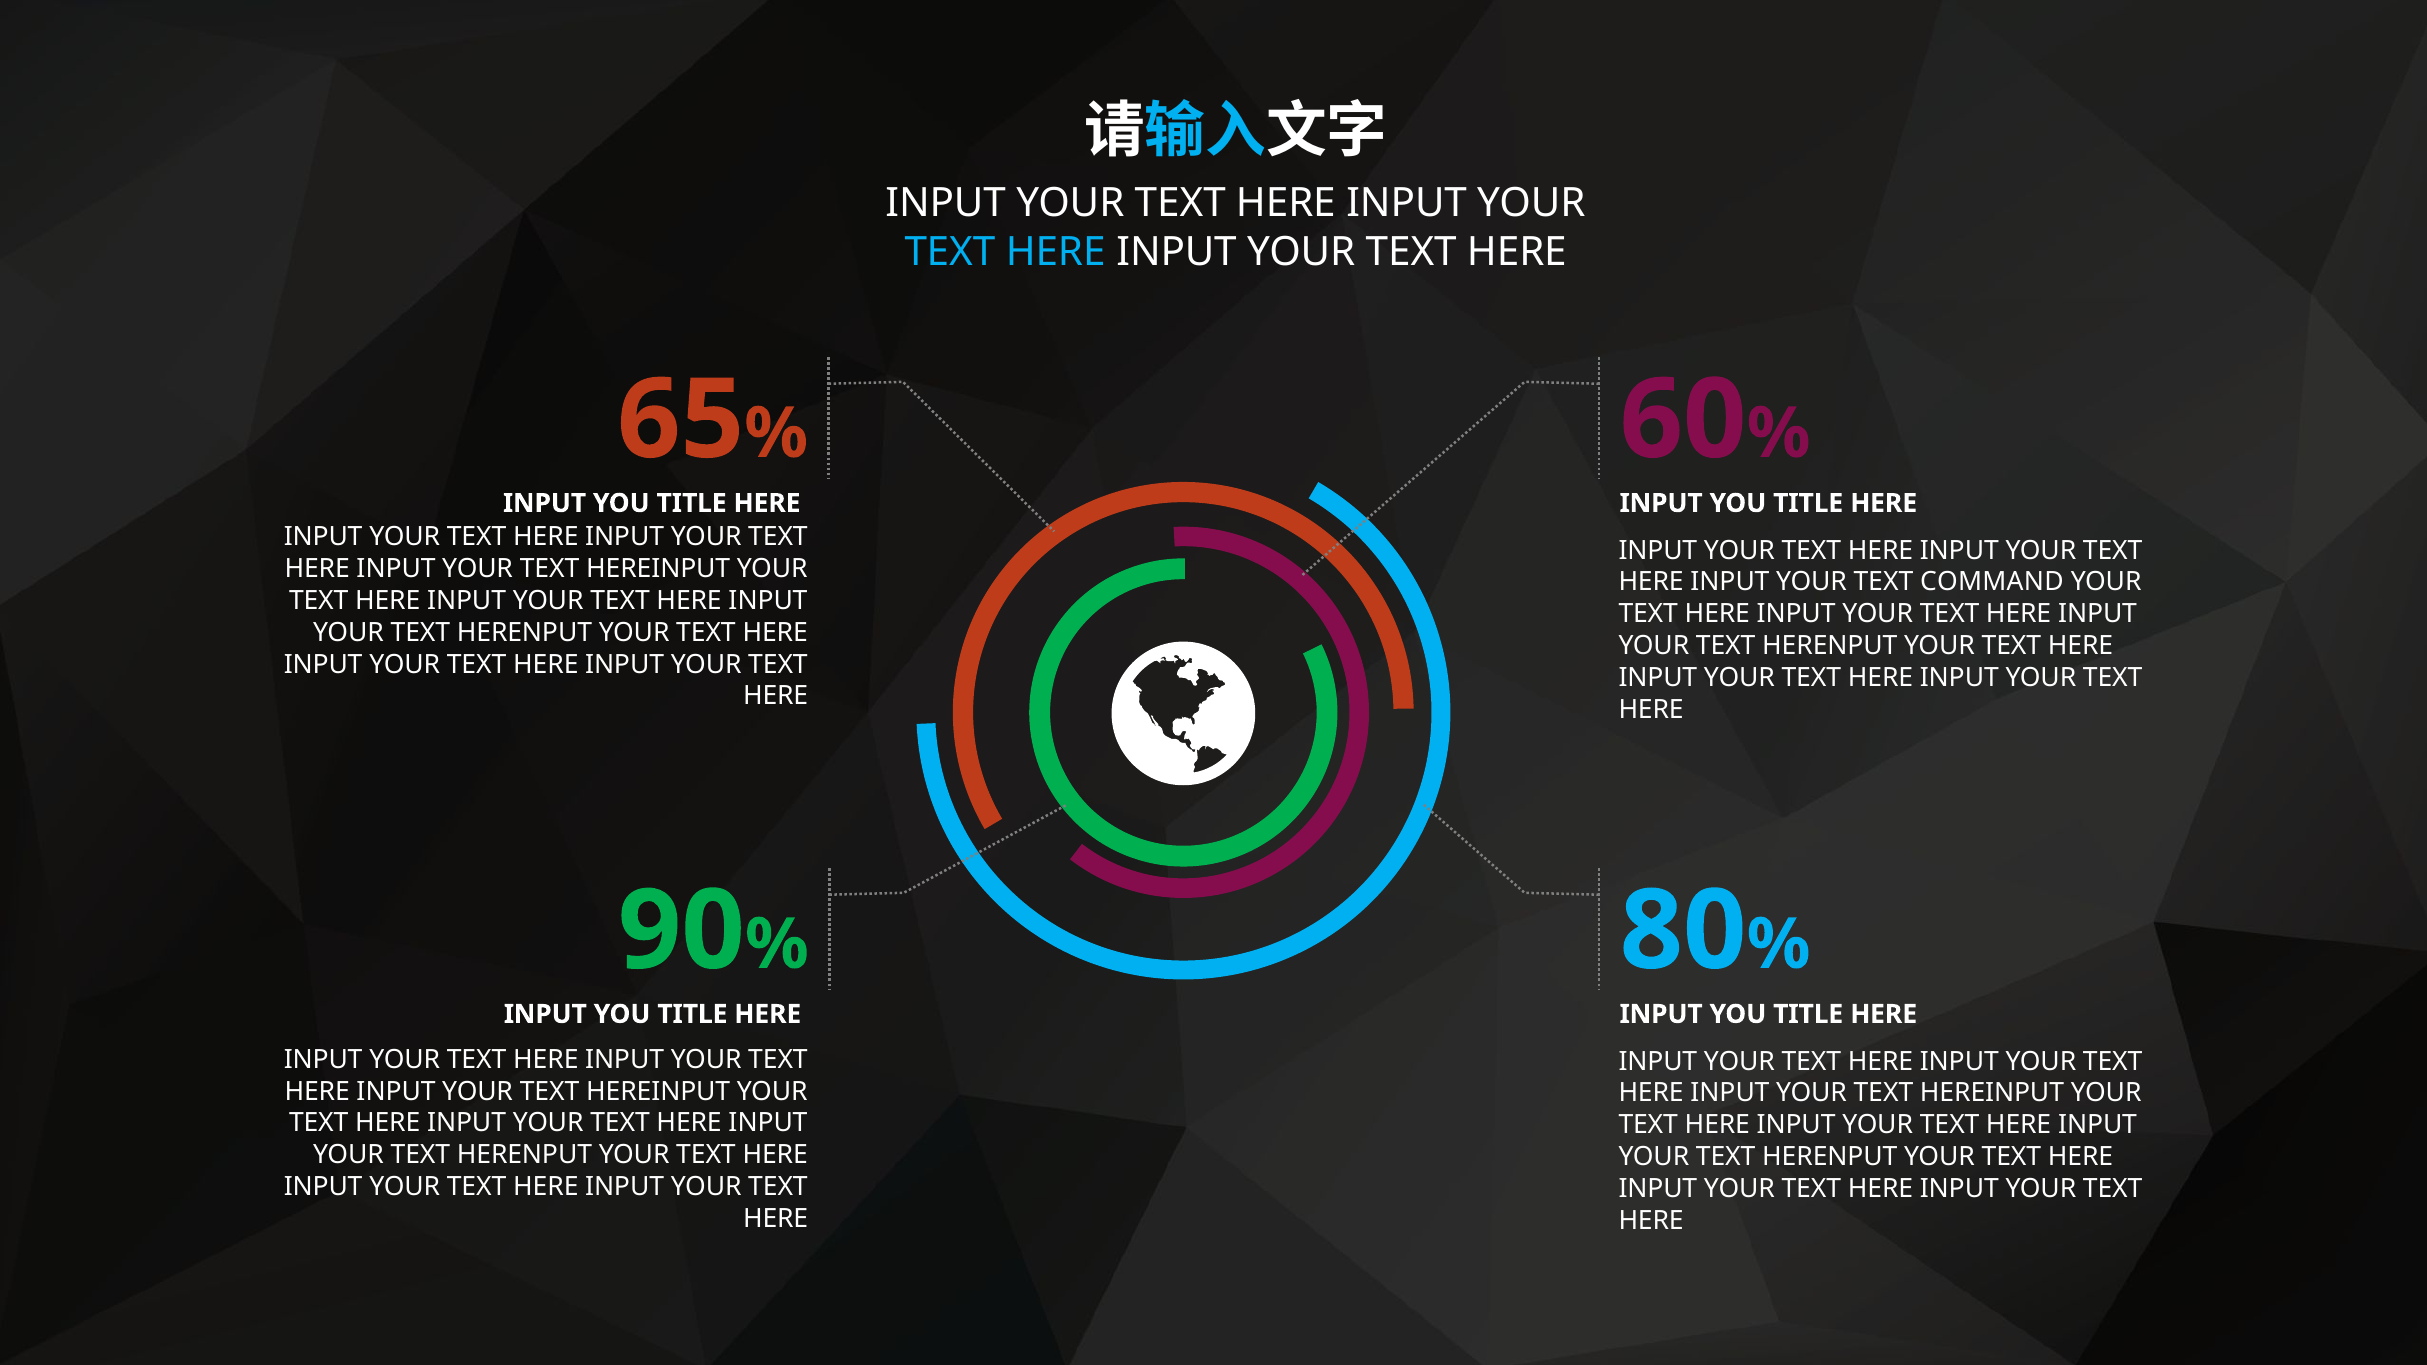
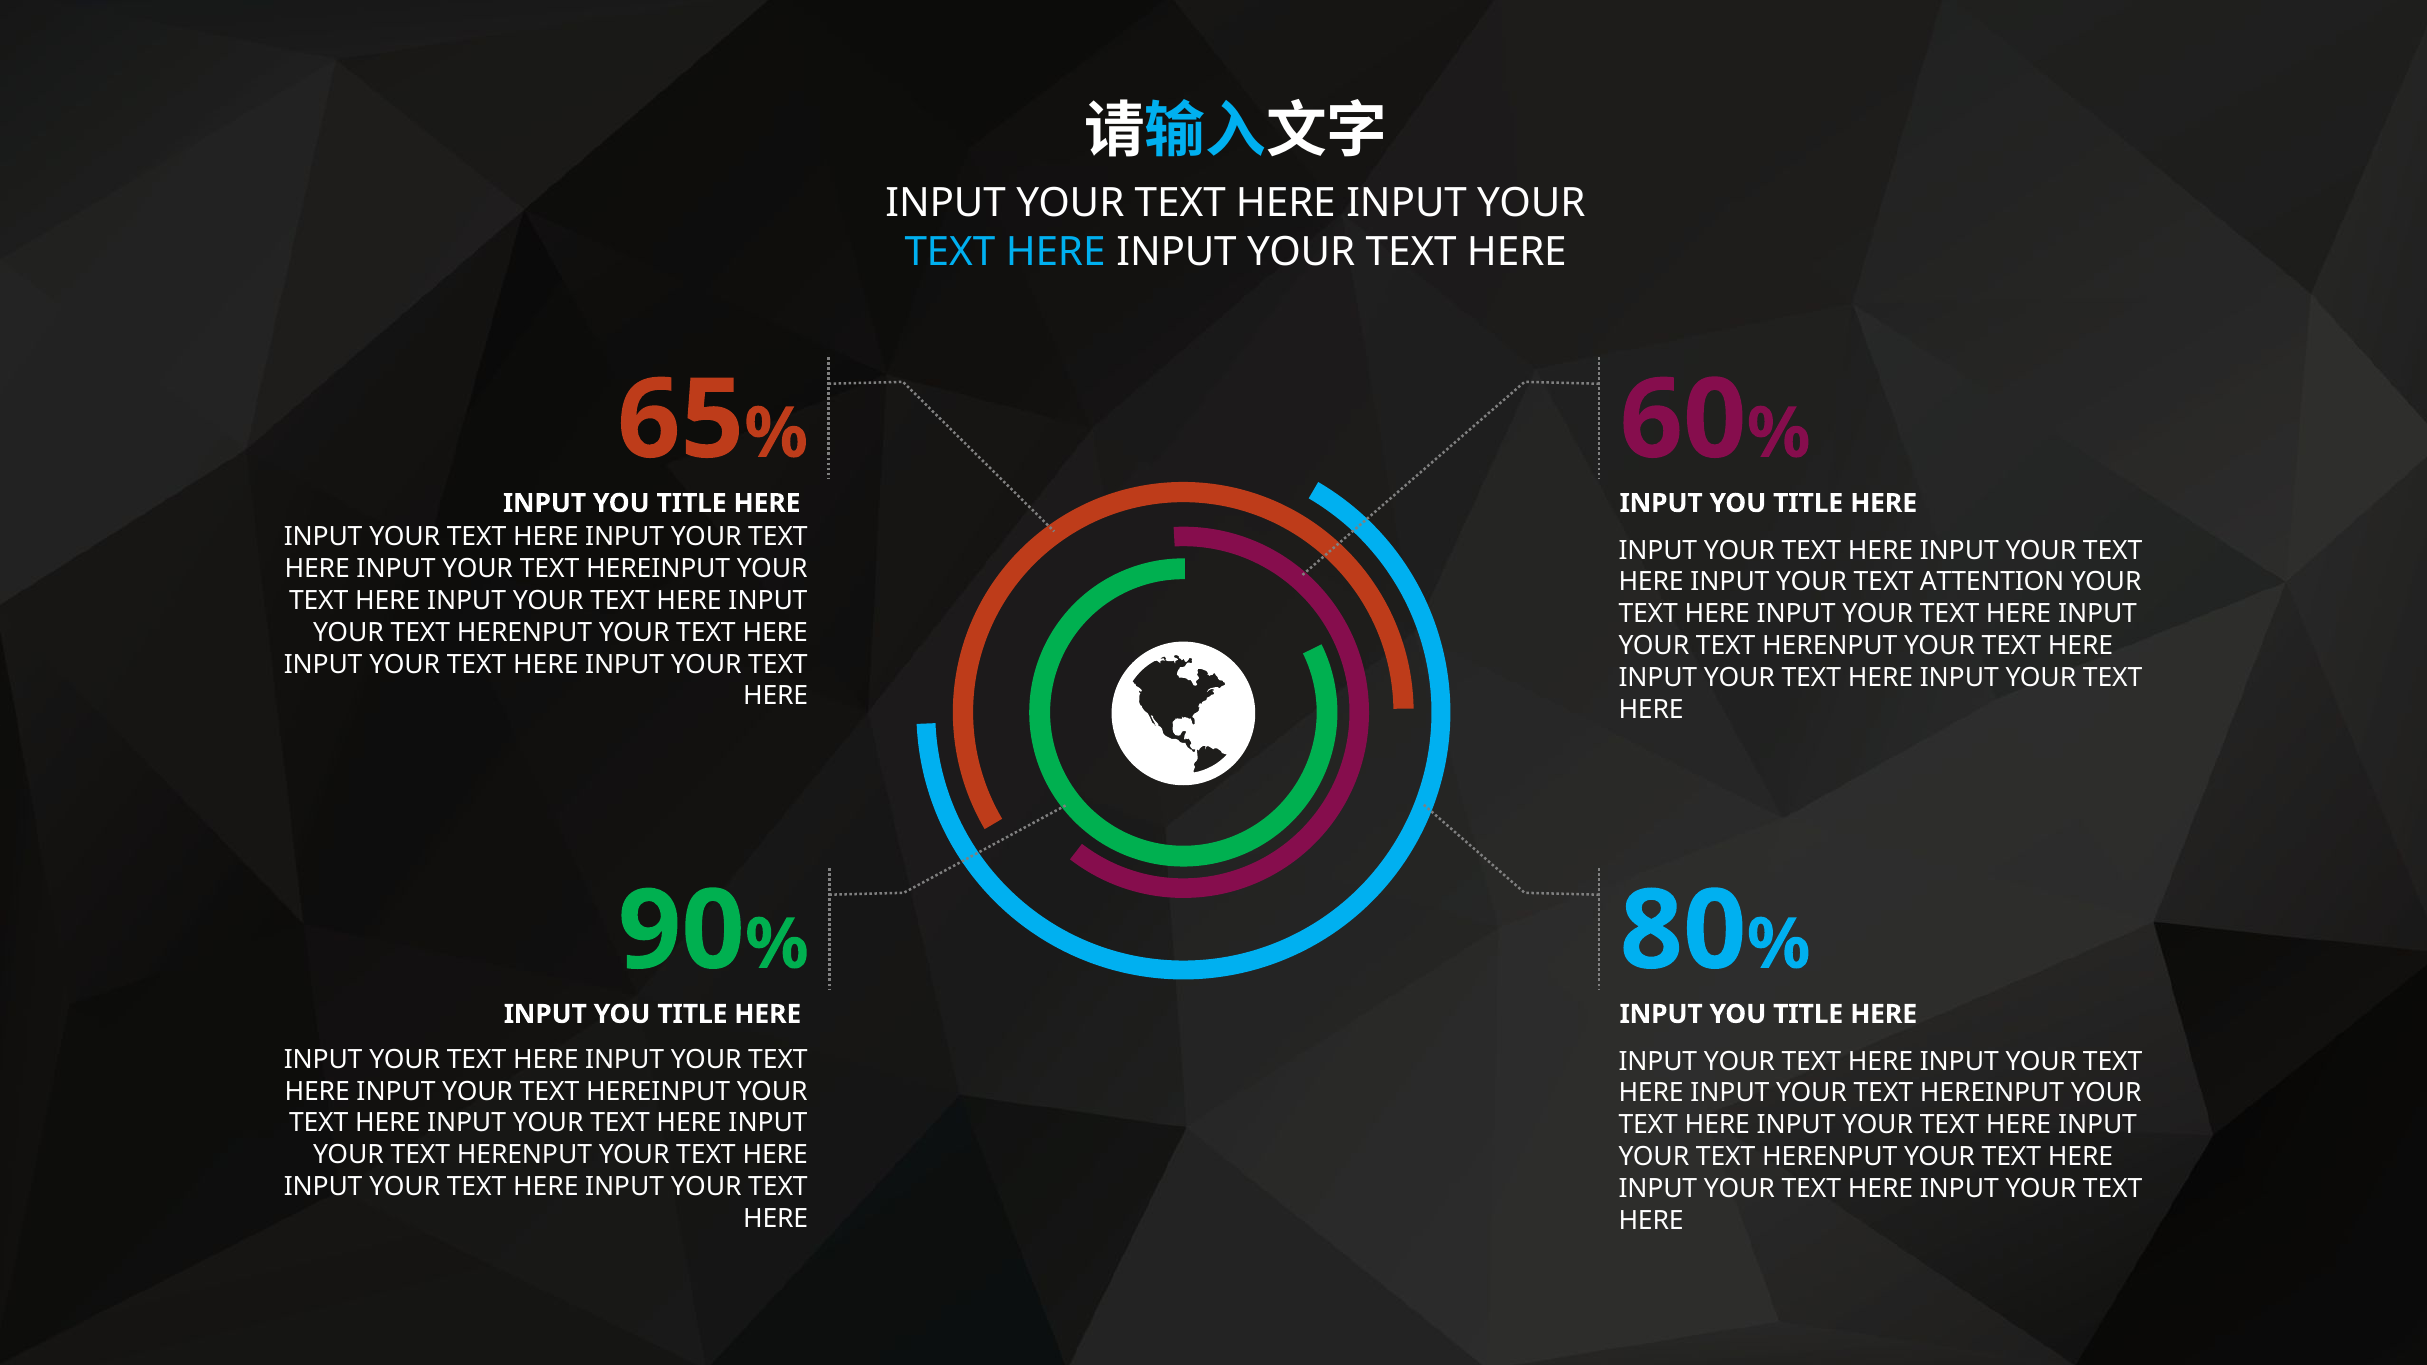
COMMAND: COMMAND -> ATTENTION
